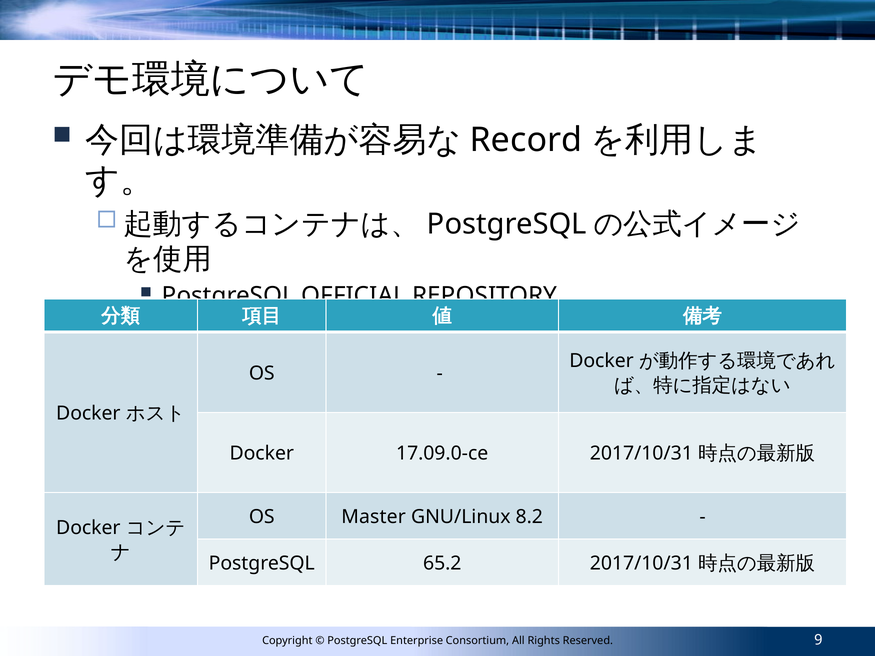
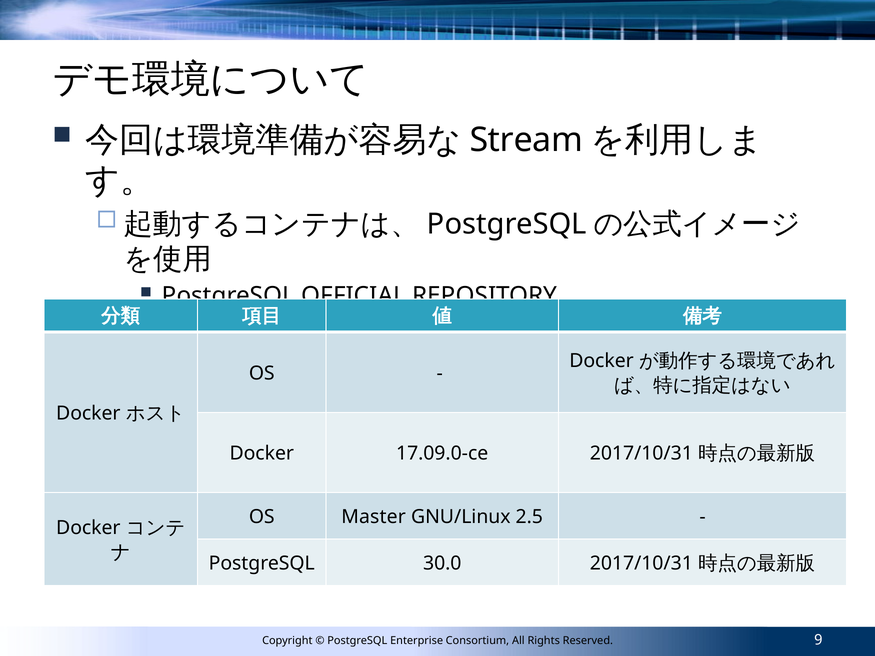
Record: Record -> Stream
8.2: 8.2 -> 2.5
65.2: 65.2 -> 30.0
